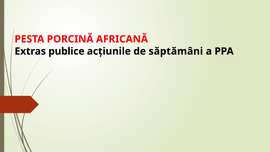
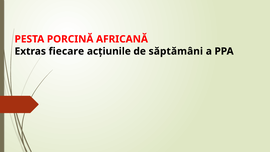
publice: publice -> fiecare
